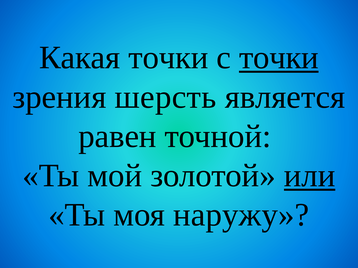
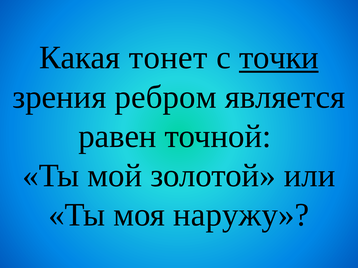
Какая точки: точки -> тонет
шерсть: шерсть -> ребром
или underline: present -> none
